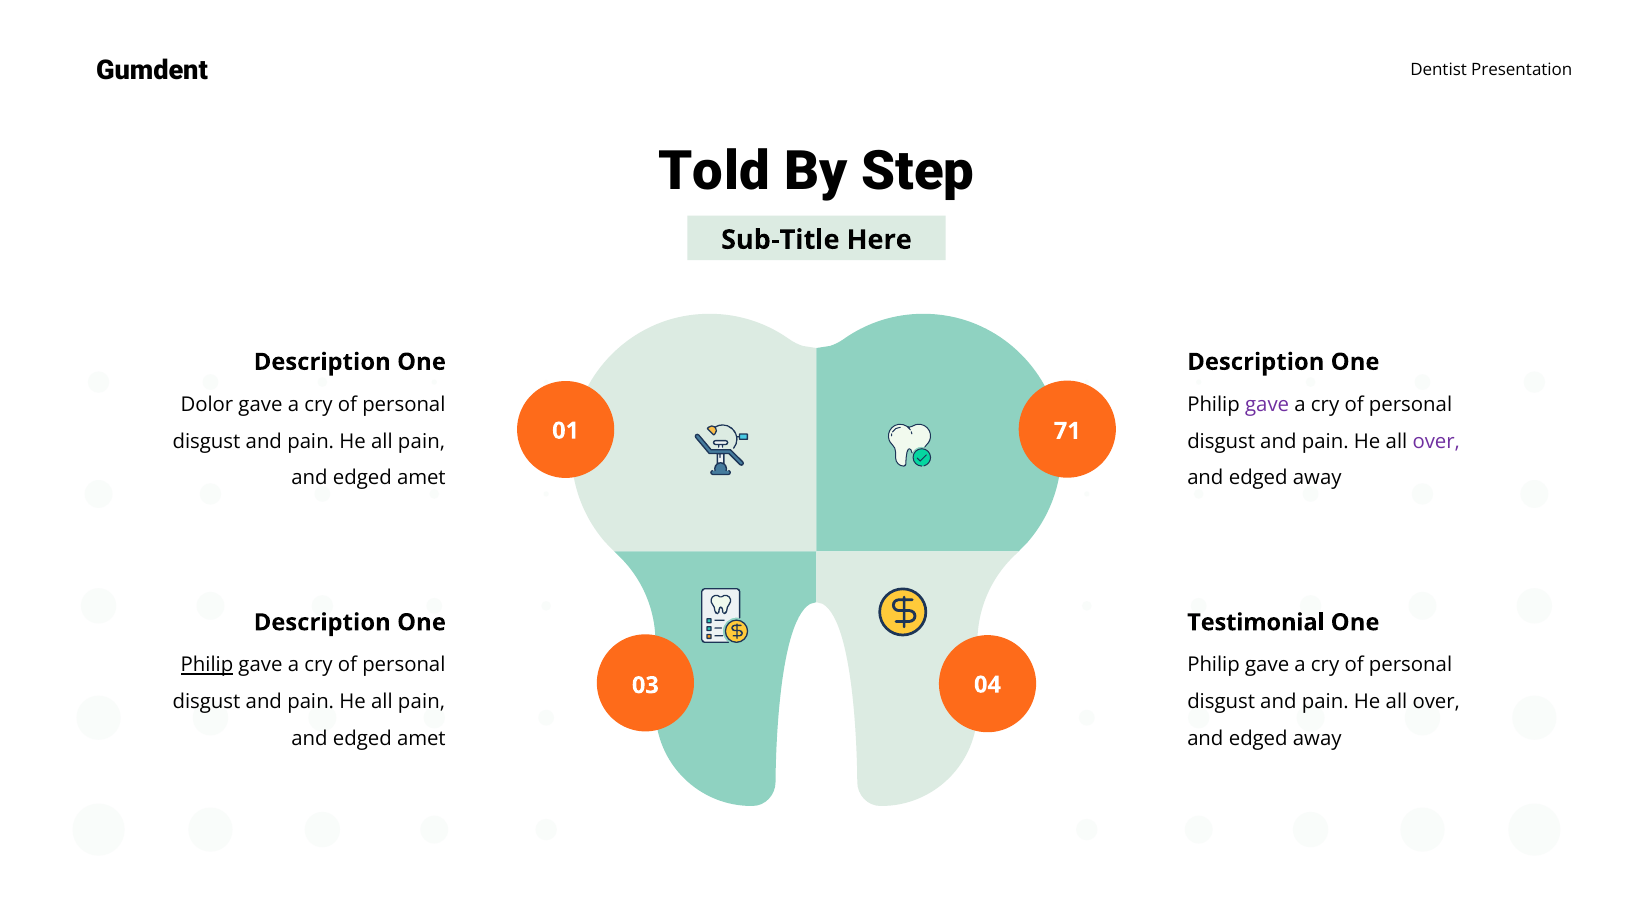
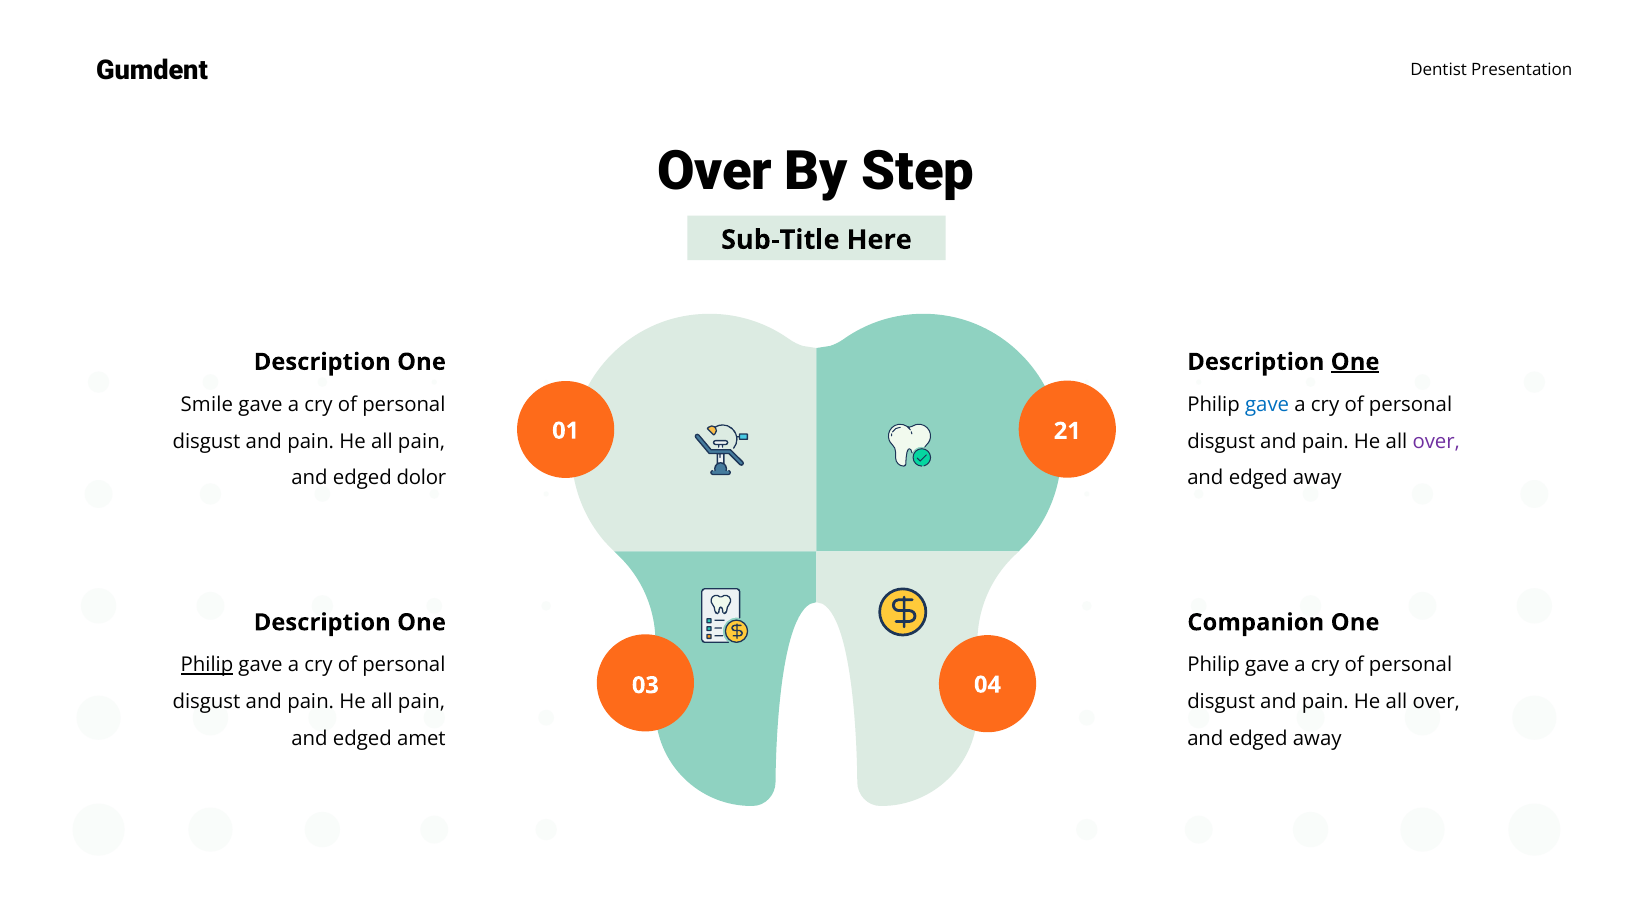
Told at (714, 171): Told -> Over
One at (1355, 362) underline: none -> present
Dolor: Dolor -> Smile
gave at (1267, 405) colour: purple -> blue
71: 71 -> 21
amet at (421, 478): amet -> dolor
Testimonial: Testimonial -> Companion
